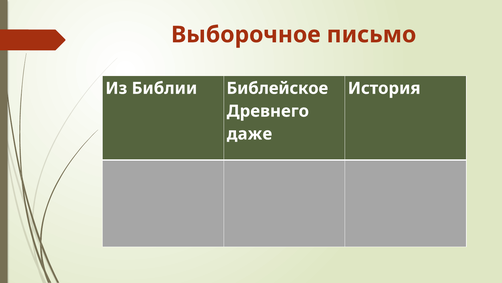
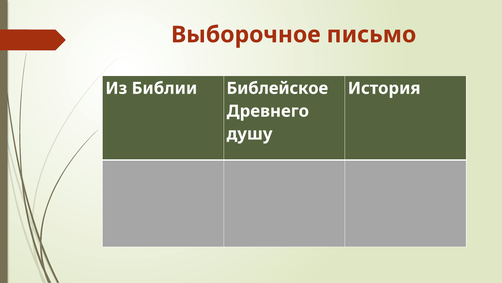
даже: даже -> душу
